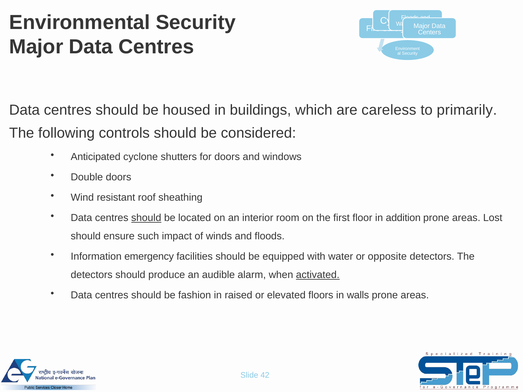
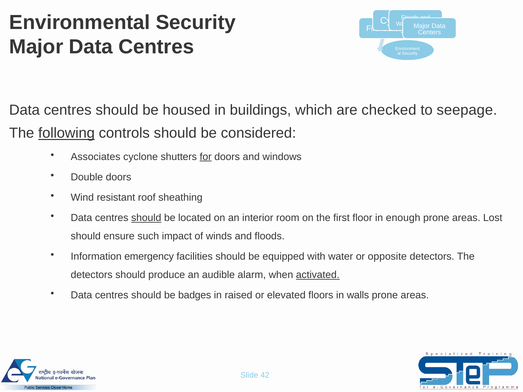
careless: careless -> checked
primarily: primarily -> seepage
following underline: none -> present
Anticipated: Anticipated -> Associates
for underline: none -> present
addition: addition -> enough
fashion: fashion -> badges
